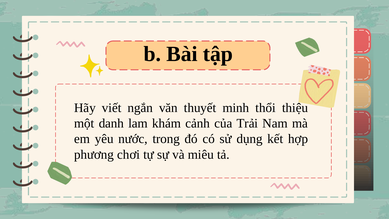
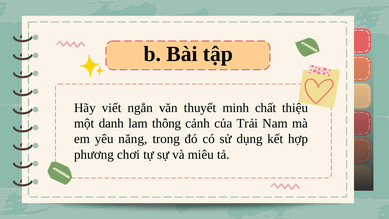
thổi: thổi -> chất
khám: khám -> thông
nước: nước -> năng
